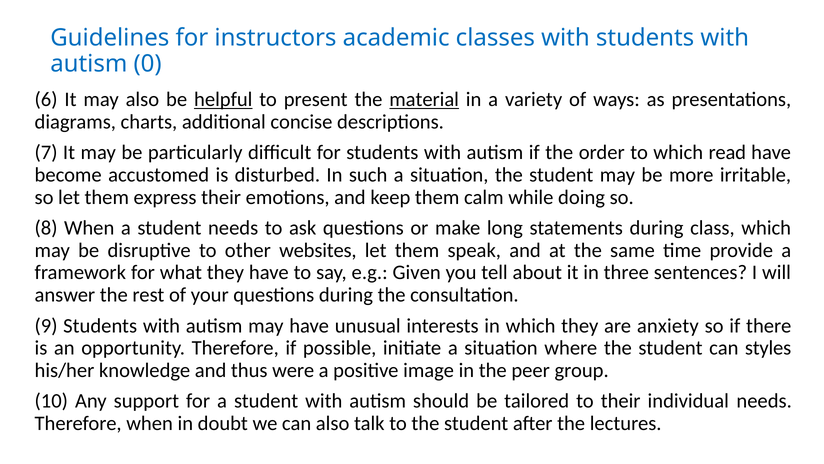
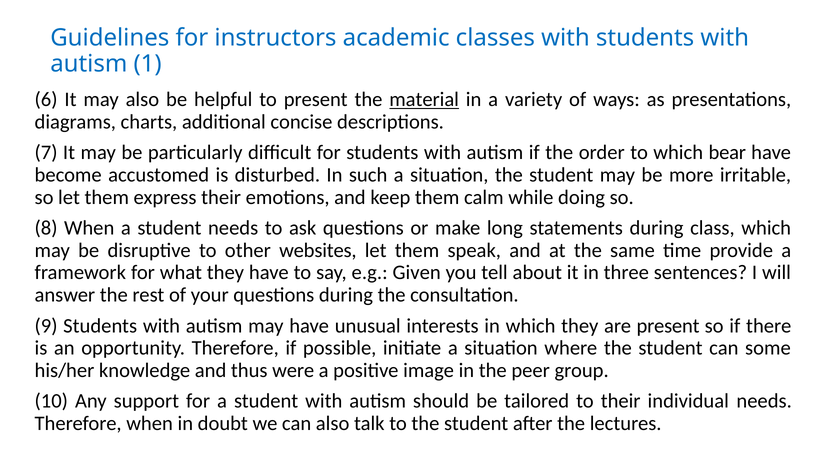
0: 0 -> 1
helpful underline: present -> none
read: read -> bear
are anxiety: anxiety -> present
styles: styles -> some
